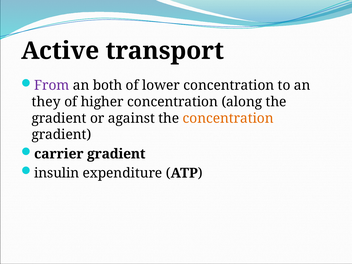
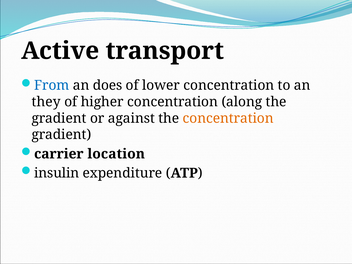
From colour: purple -> blue
both: both -> does
carrier gradient: gradient -> location
